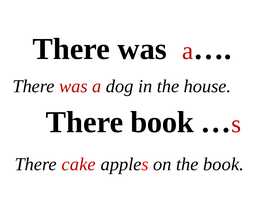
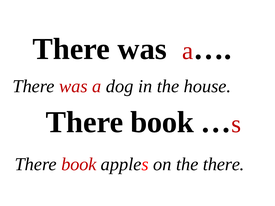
cake at (79, 164): cake -> book
the book: book -> there
